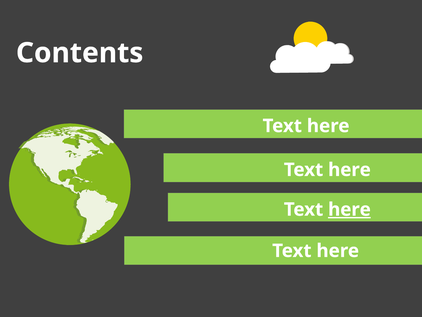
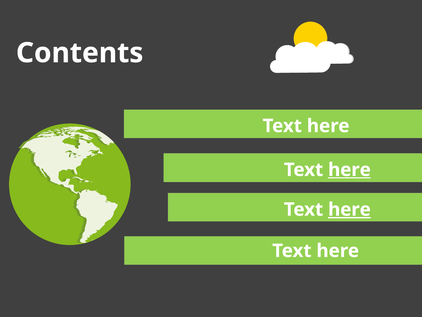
here at (349, 170) underline: none -> present
